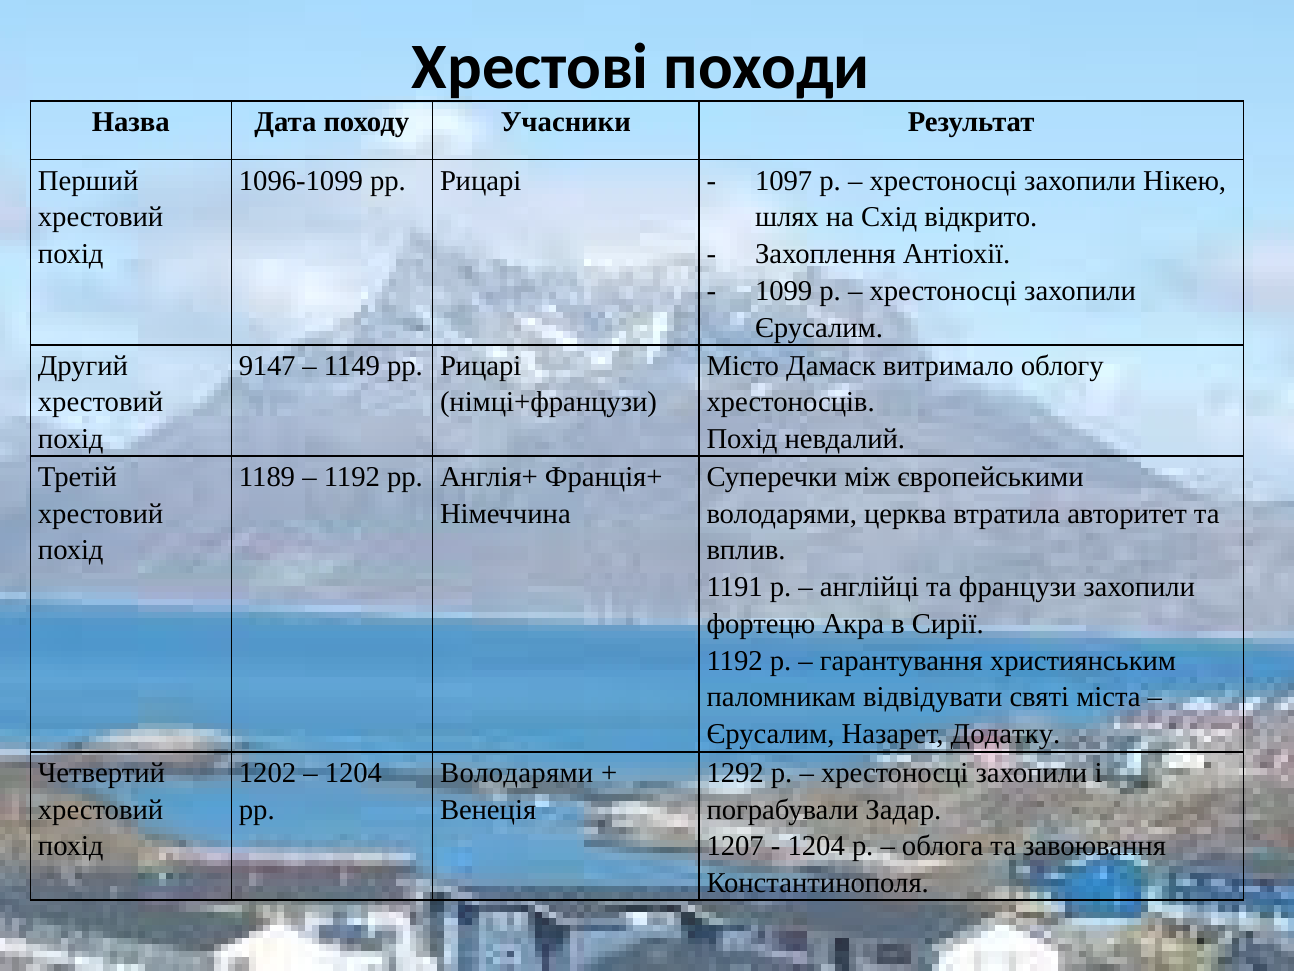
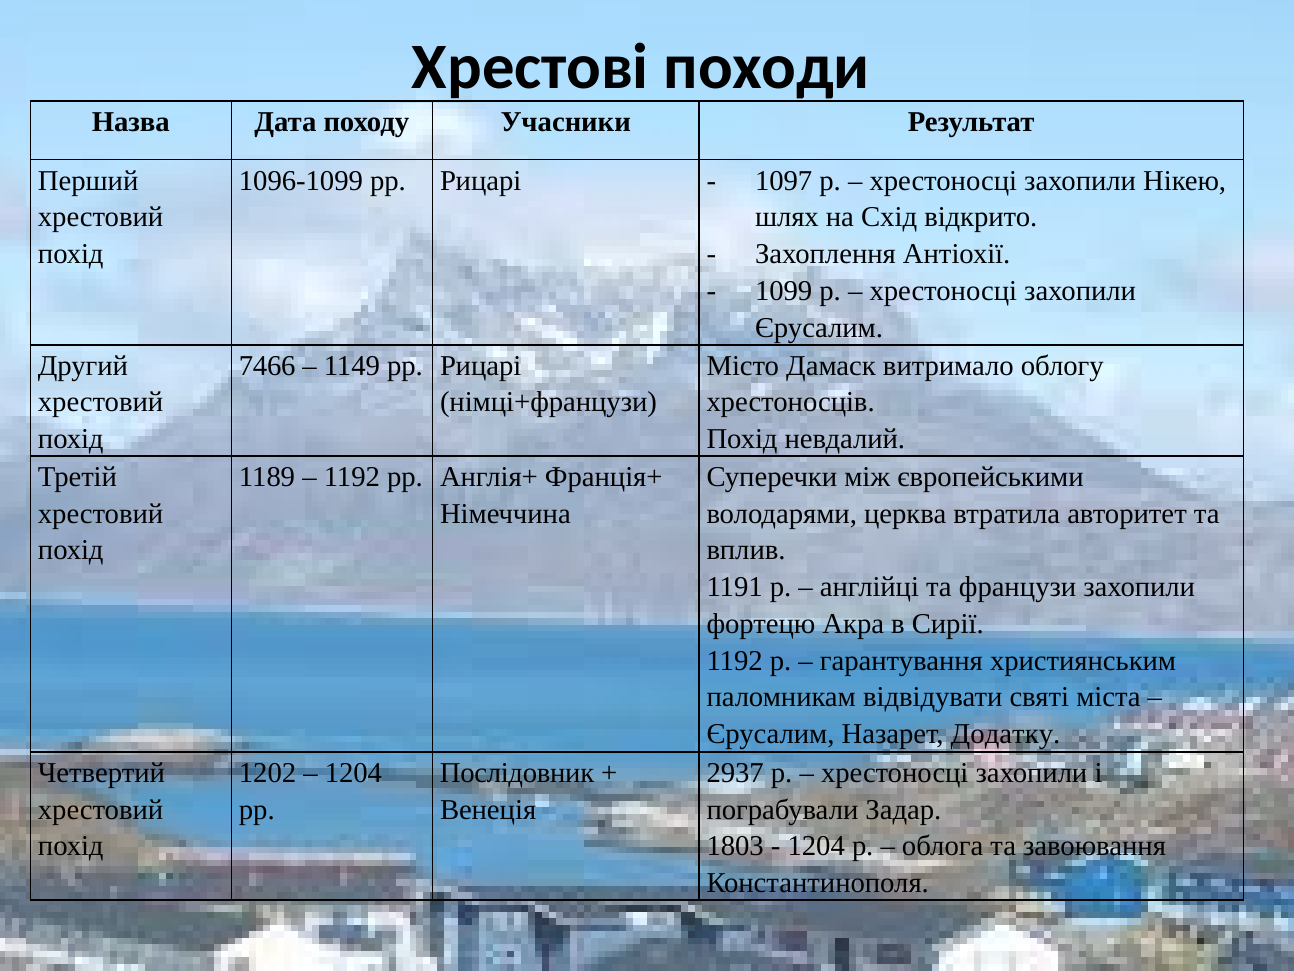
9147: 9147 -> 7466
Володарями at (517, 773): Володарями -> Послідовник
1292: 1292 -> 2937
1207: 1207 -> 1803
